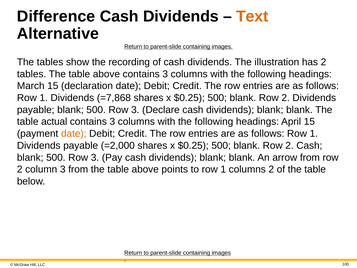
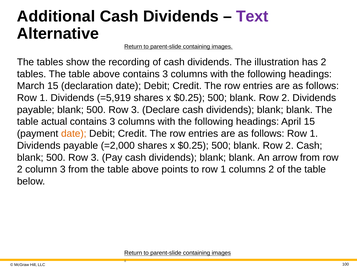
Difference: Difference -> Additional
Text colour: orange -> purple
=7,868: =7,868 -> =5,919
